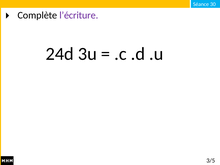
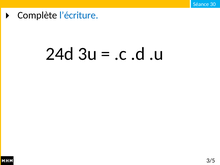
l’écriture colour: purple -> blue
